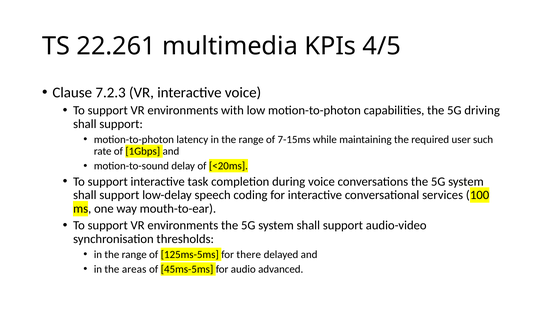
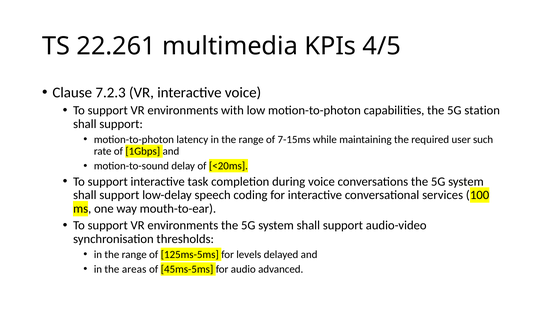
driving: driving -> station
there: there -> levels
